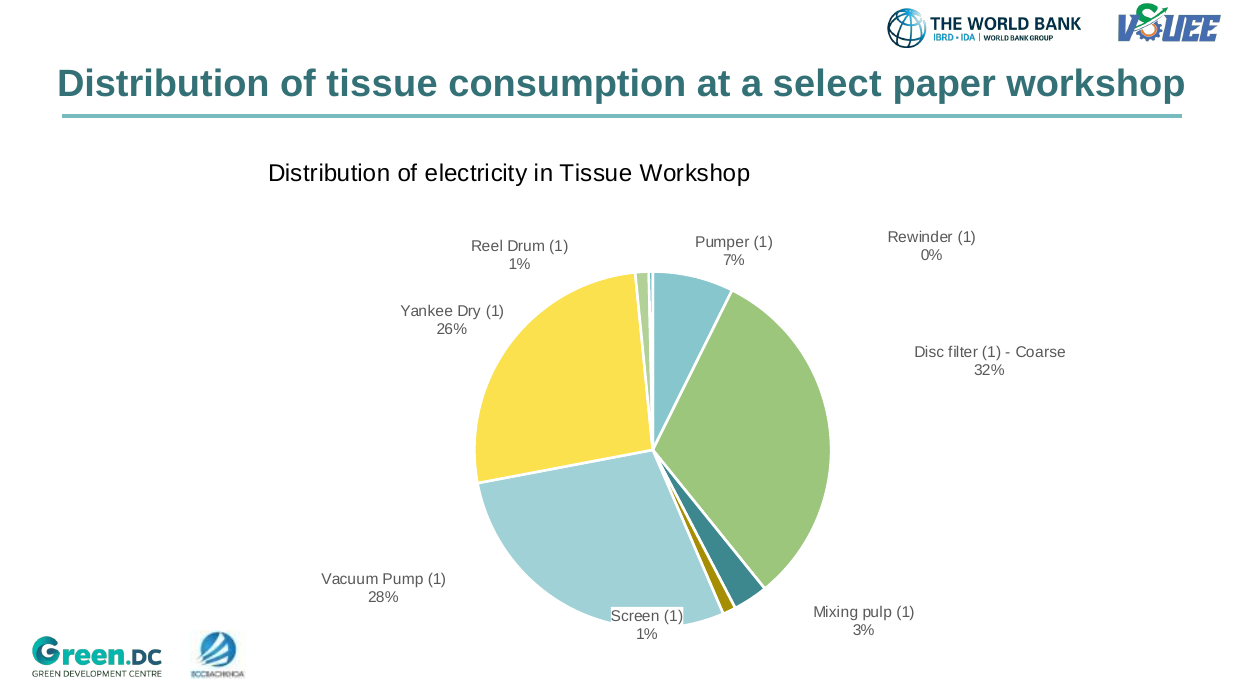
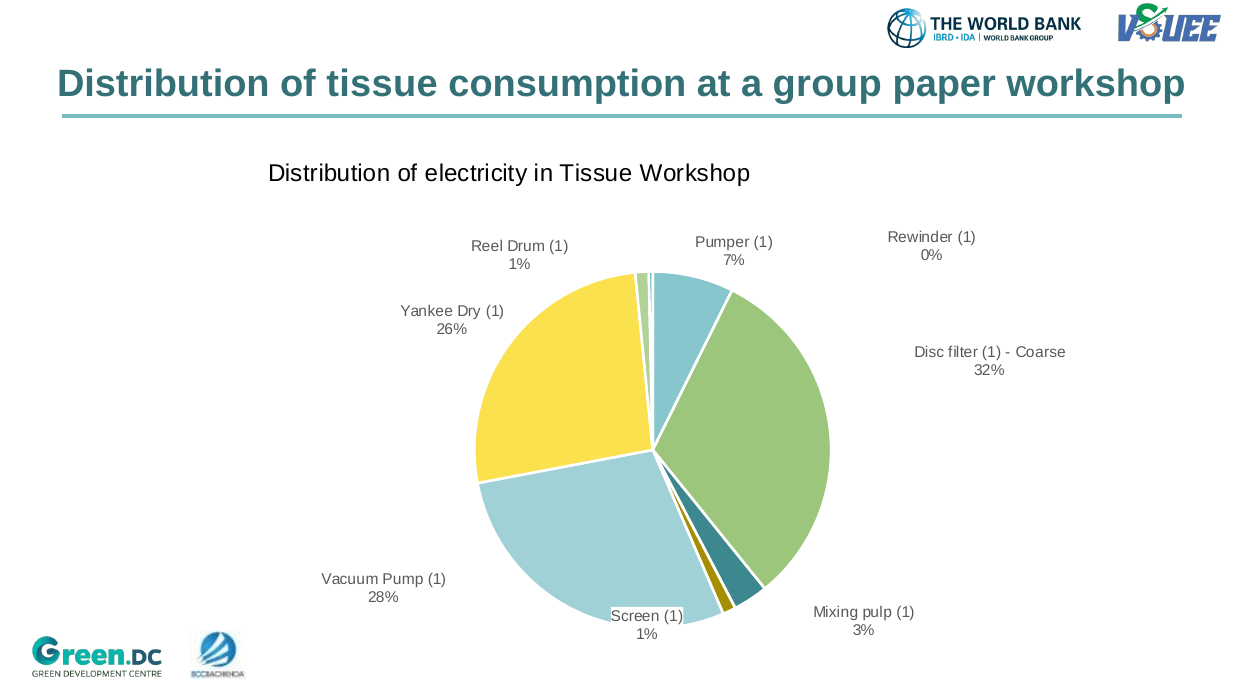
select: select -> group
